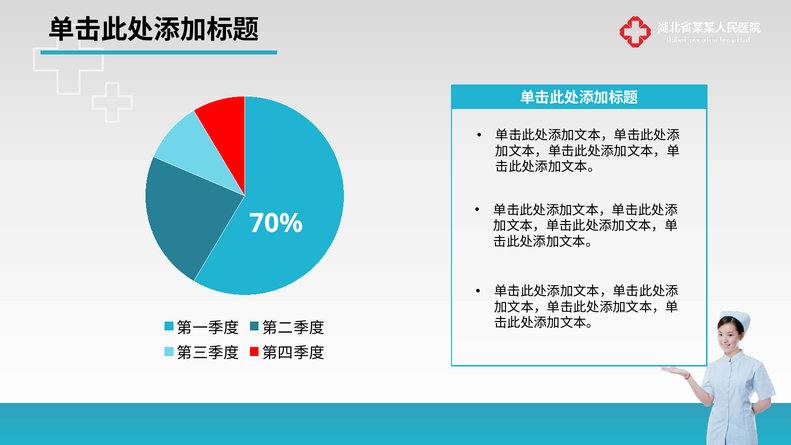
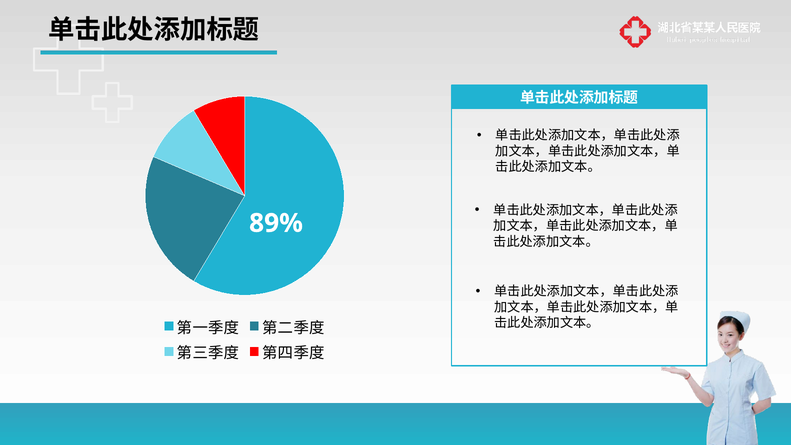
70%: 70% -> 89%
